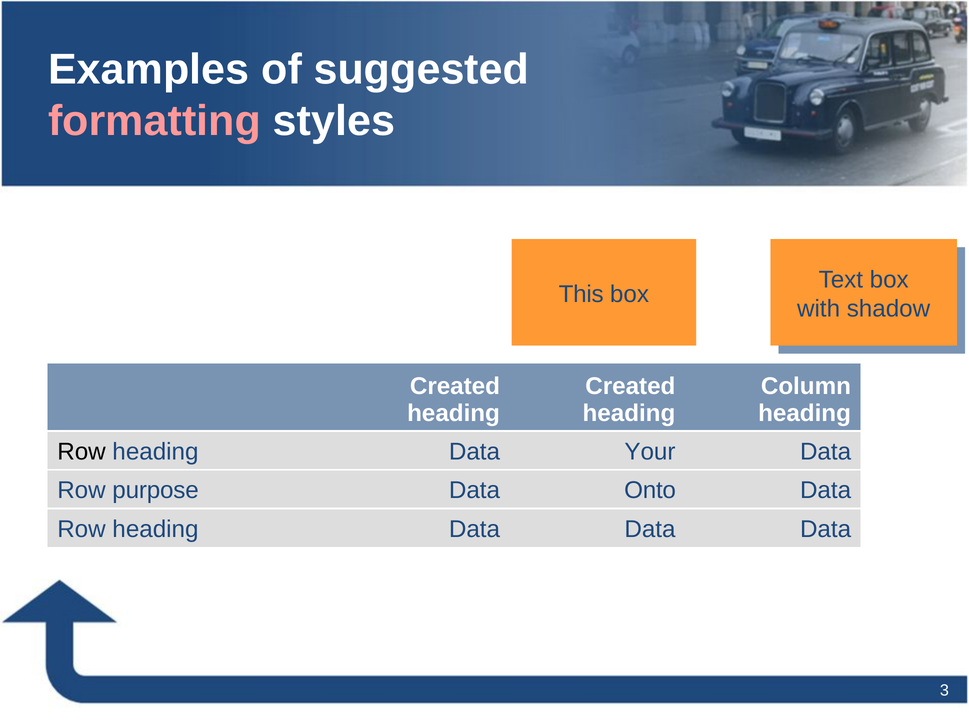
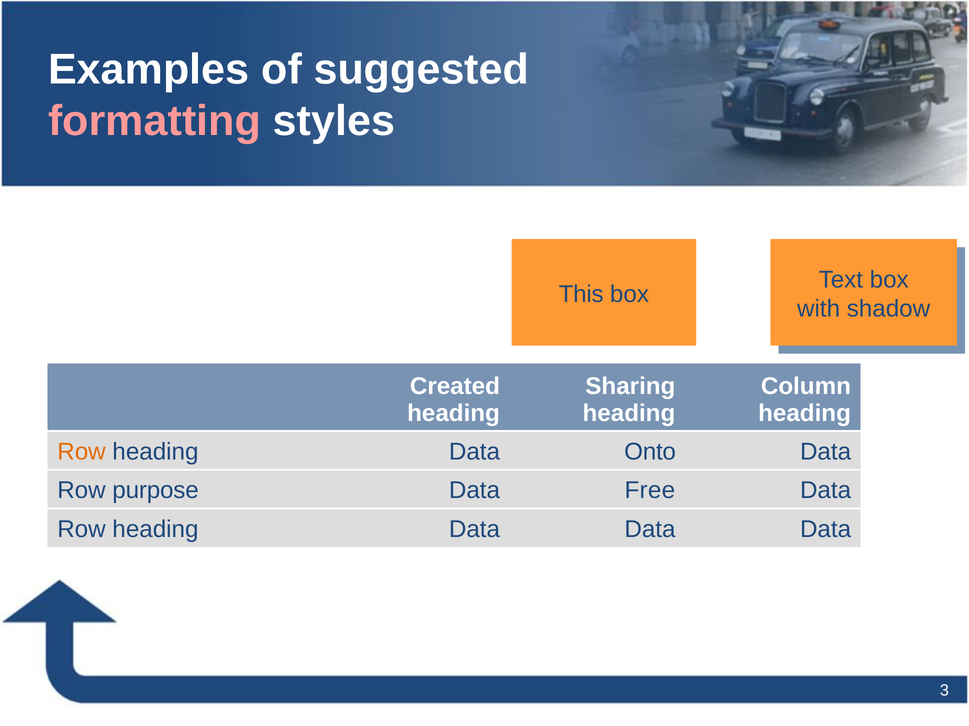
Created at (630, 386): Created -> Sharing
Row at (81, 452) colour: black -> orange
Your: Your -> Onto
Onto: Onto -> Free
